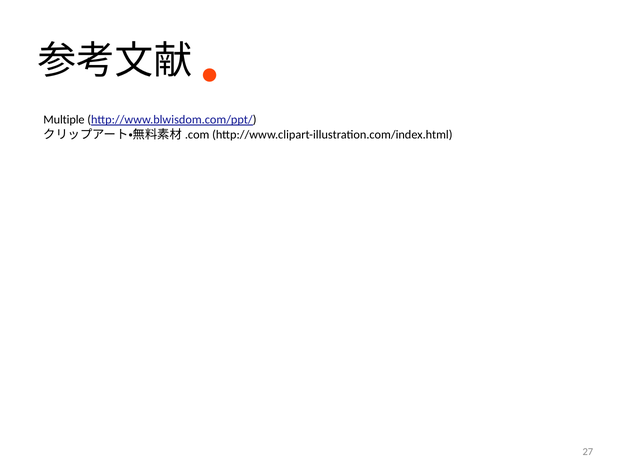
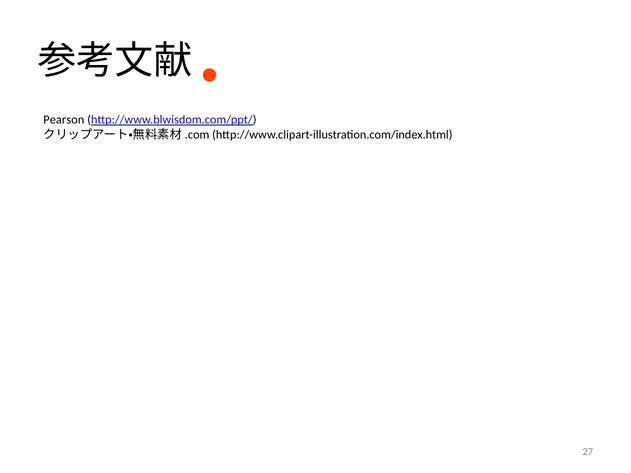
Multiple: Multiple -> Pearson
